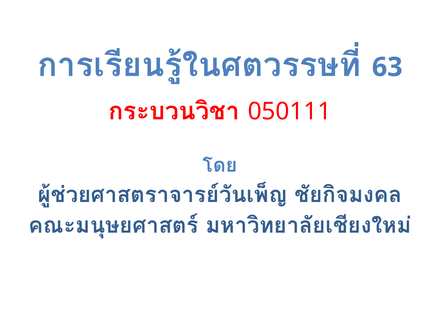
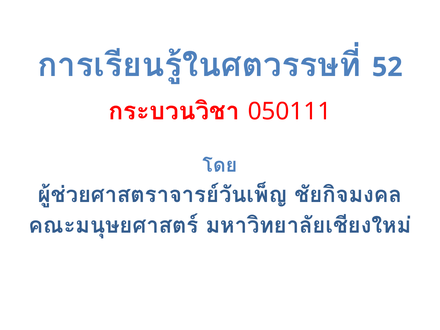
63: 63 -> 52
